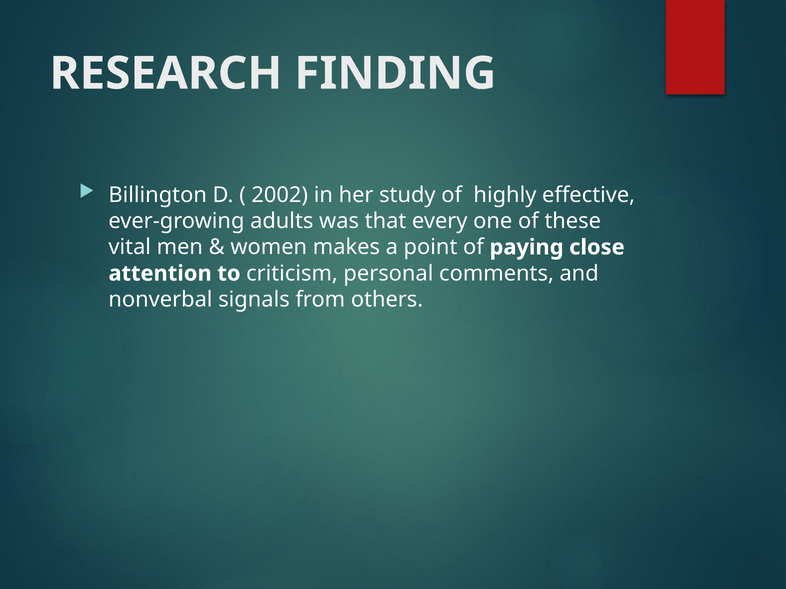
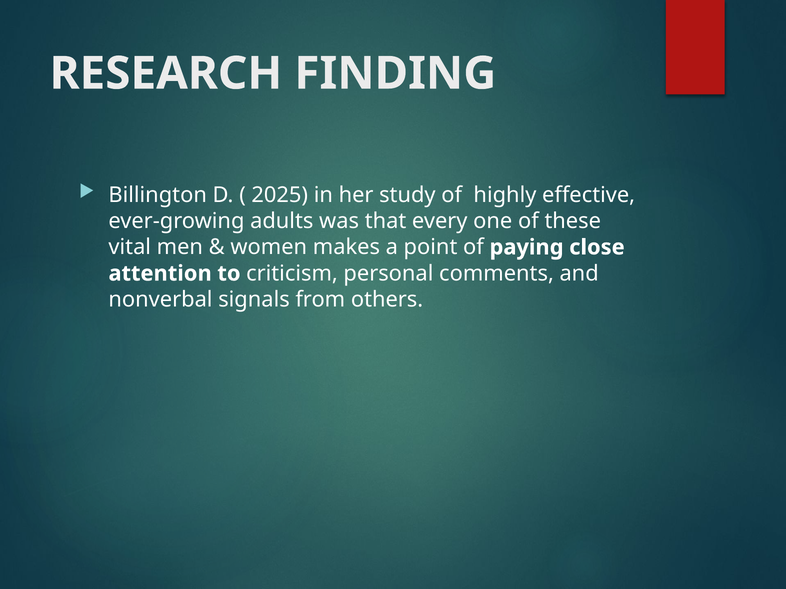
2002: 2002 -> 2025
